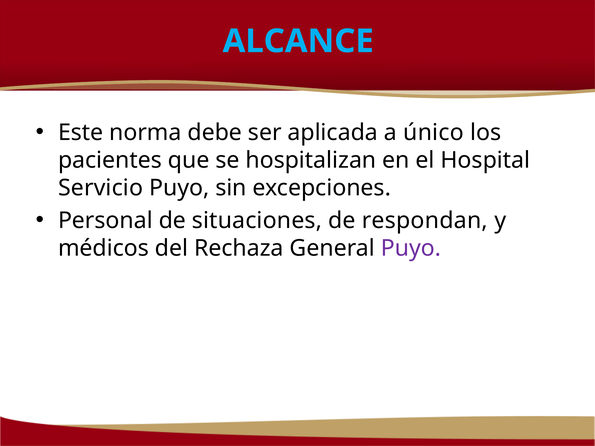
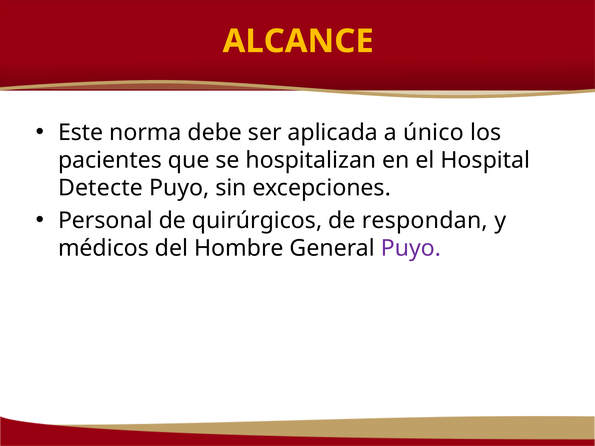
ALCANCE colour: light blue -> yellow
Servicio: Servicio -> Detecte
situaciones: situaciones -> quirúrgicos
Rechaza: Rechaza -> Hombre
